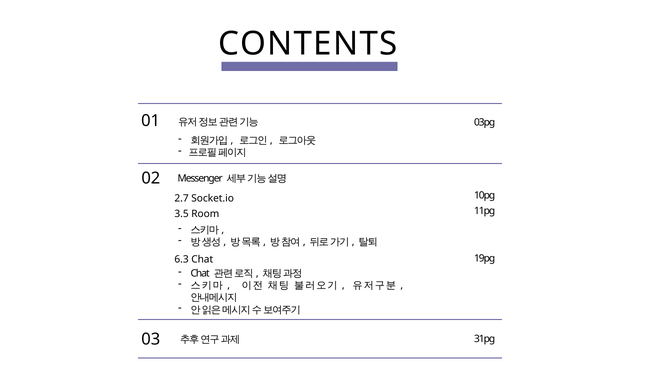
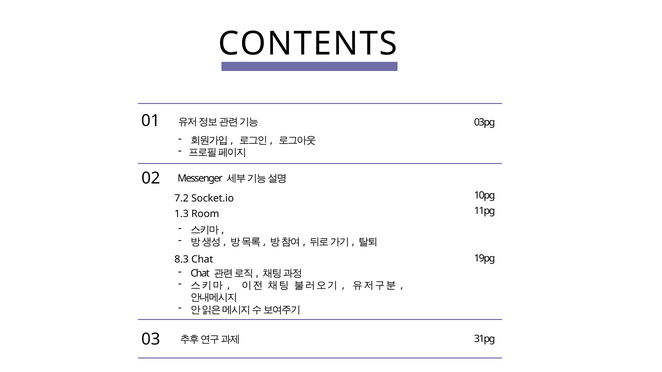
2.7: 2.7 -> 7.2
3.5: 3.5 -> 1.3
6.3: 6.3 -> 8.3
